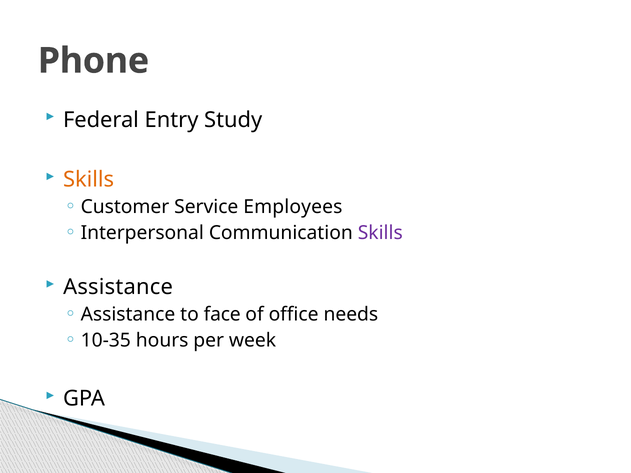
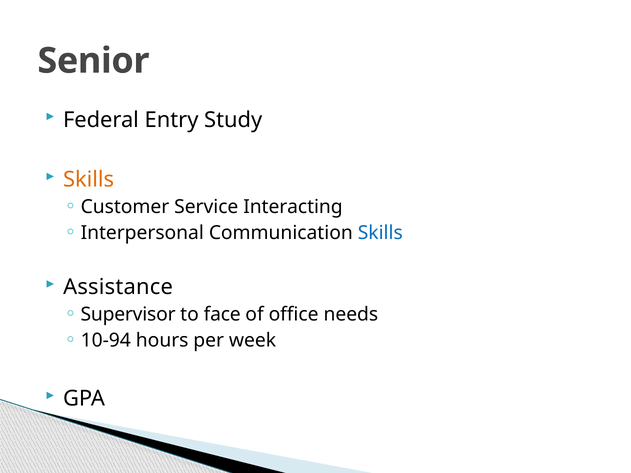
Phone: Phone -> Senior
Employees: Employees -> Interacting
Skills at (380, 233) colour: purple -> blue
Assistance at (128, 315): Assistance -> Supervisor
10-35: 10-35 -> 10-94
